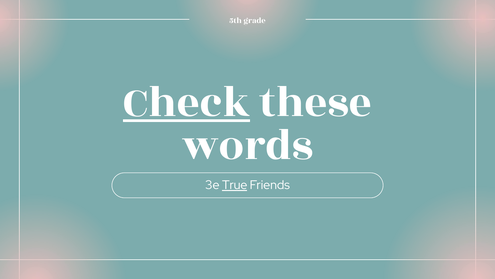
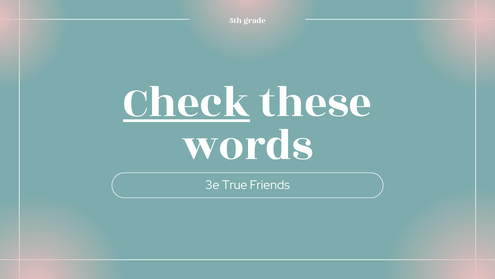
True underline: present -> none
